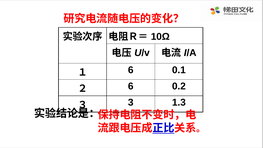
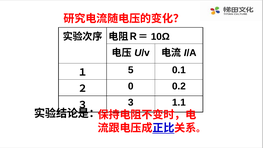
１ 6: 6 -> 5
２ 6: 6 -> 0
1.3: 1.3 -> 1.1
